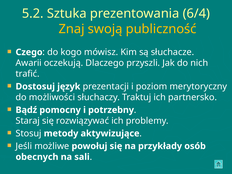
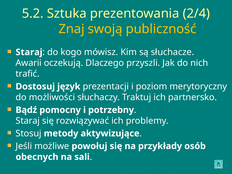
6/4: 6/4 -> 2/4
Czego at (29, 52): Czego -> Staraj
